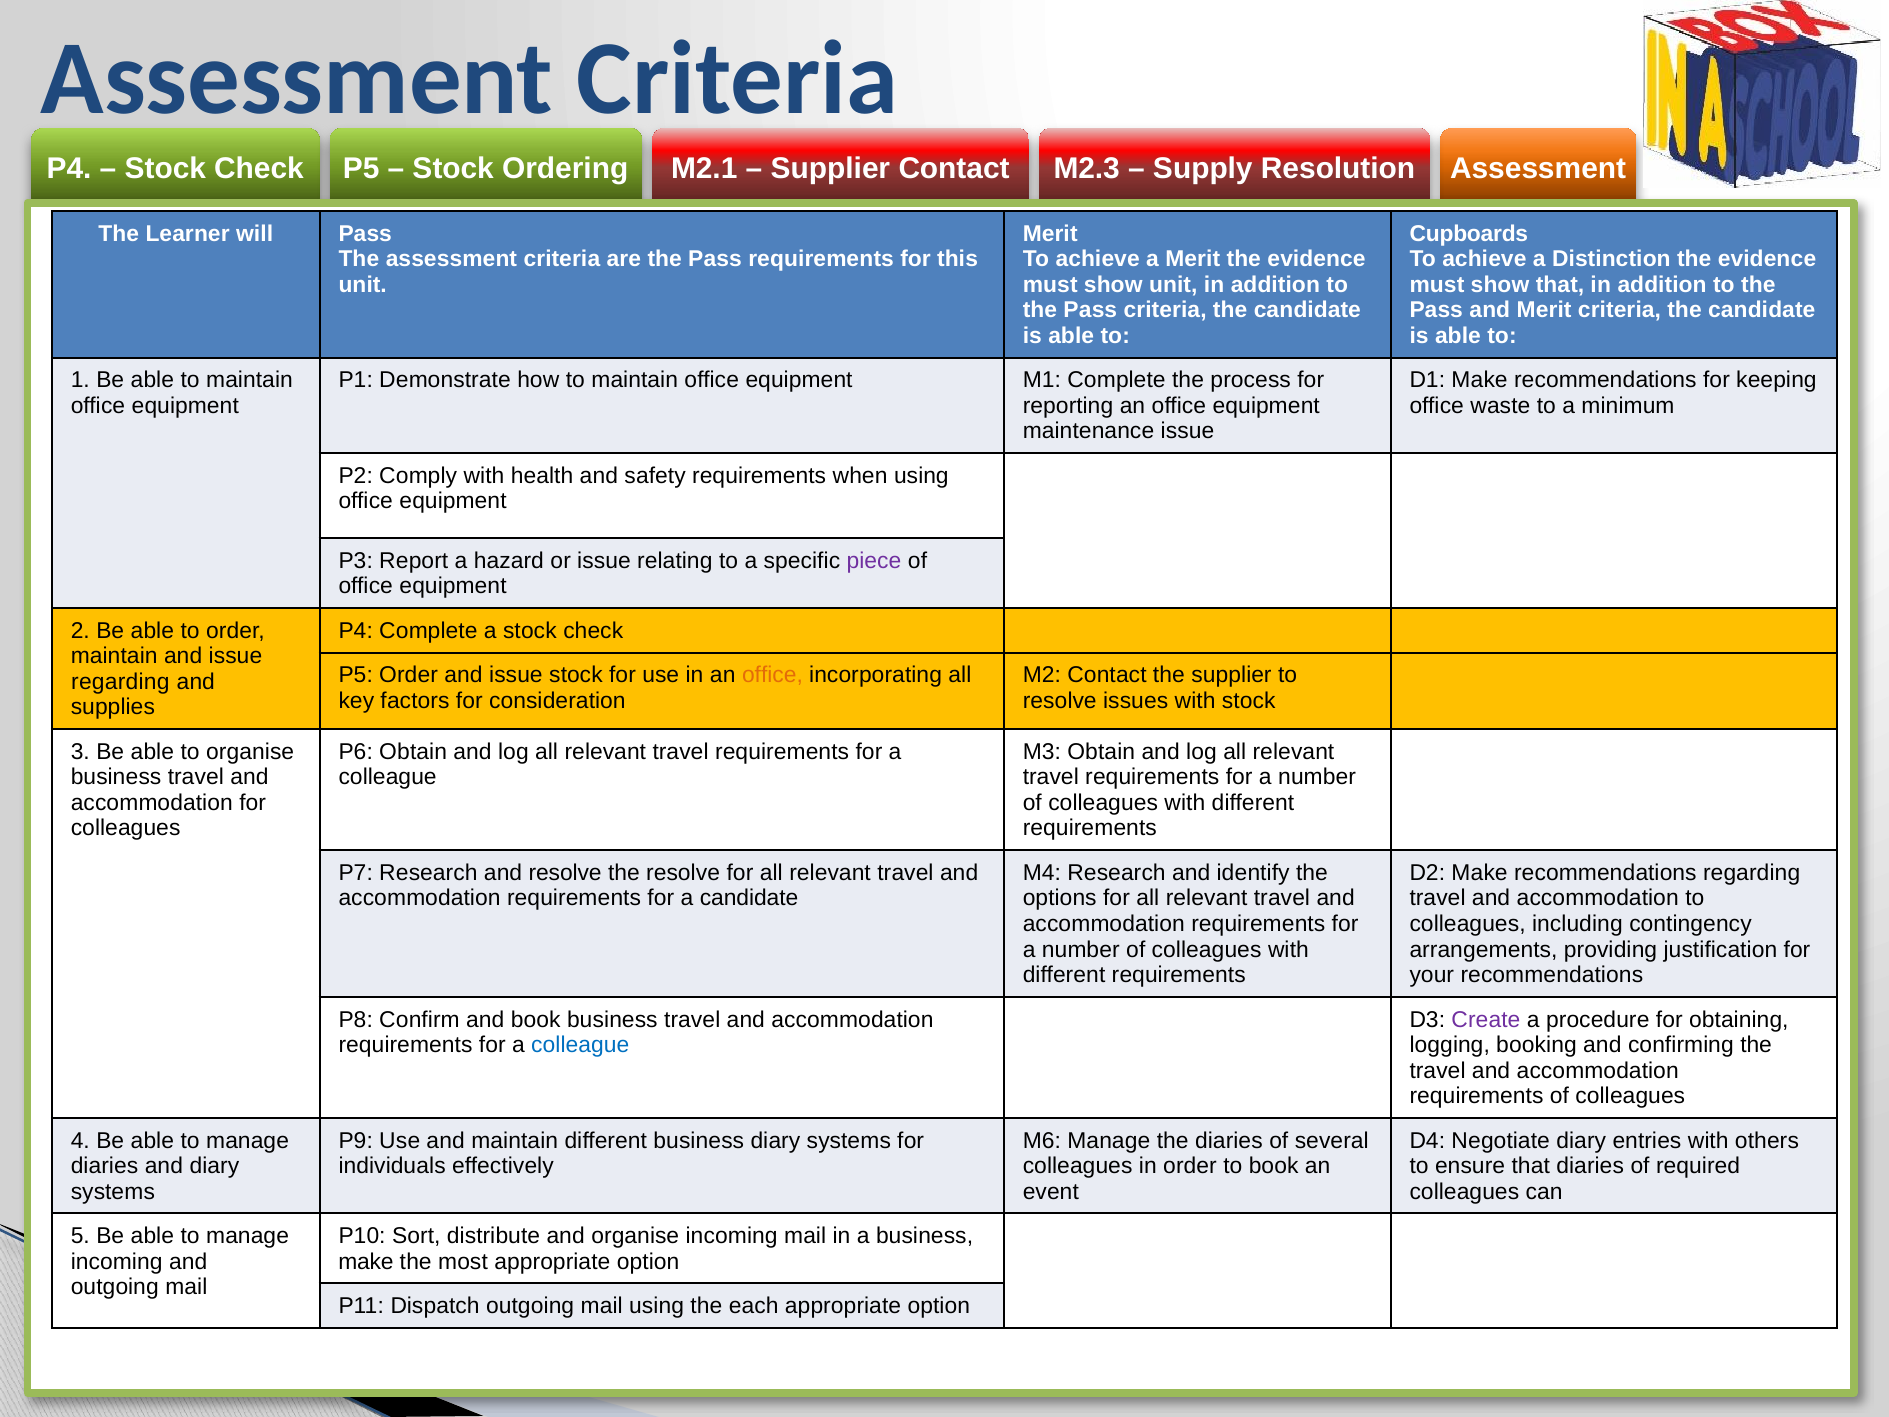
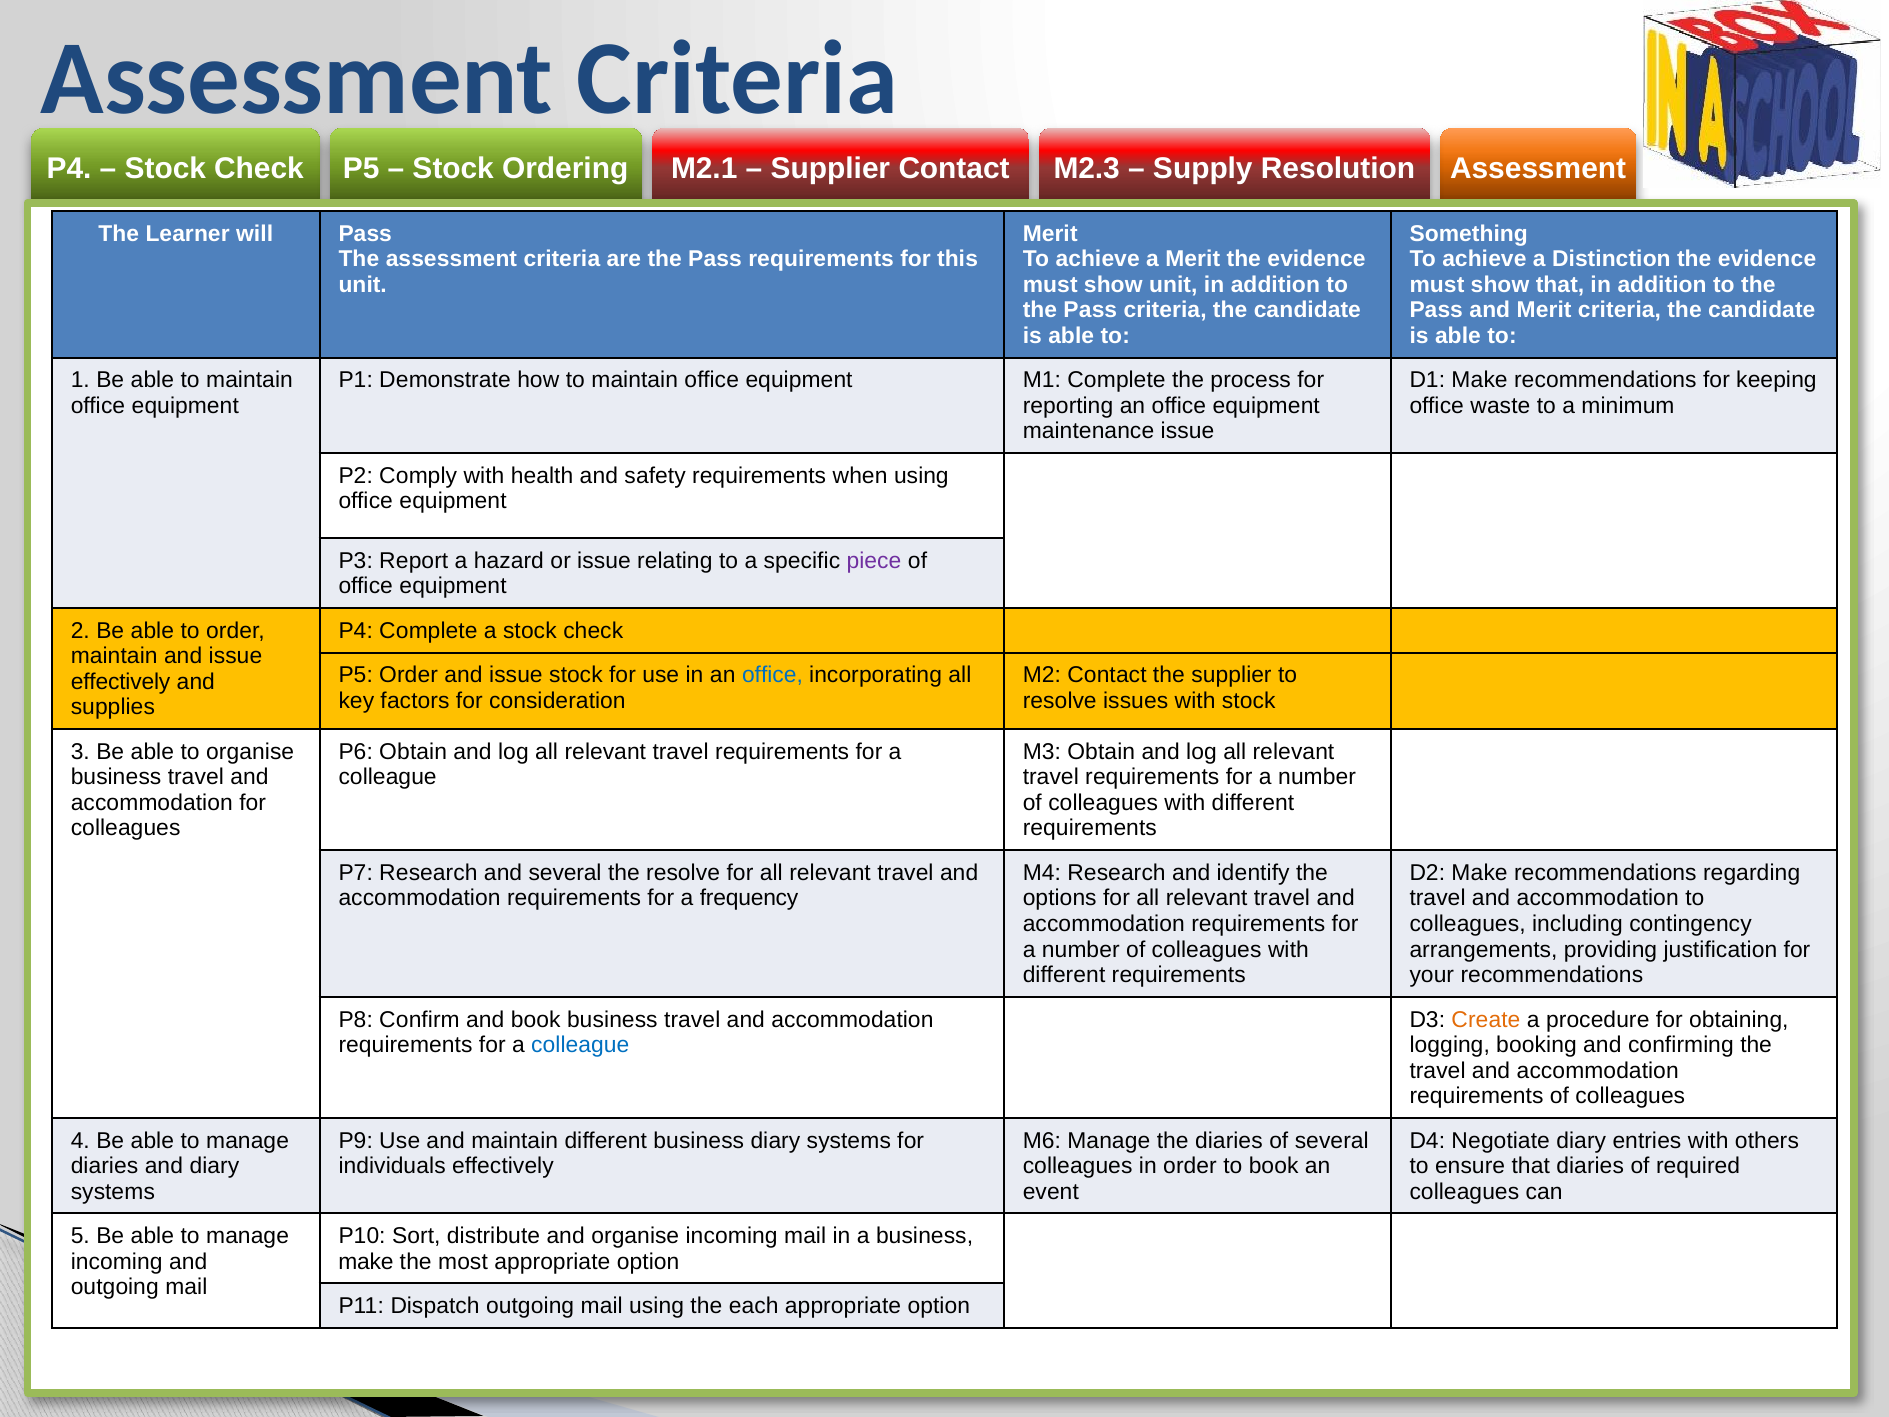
Cupboards: Cupboards -> Something
office at (772, 675) colour: orange -> blue
regarding at (120, 682): regarding -> effectively
and resolve: resolve -> several
a candidate: candidate -> frequency
Create colour: purple -> orange
